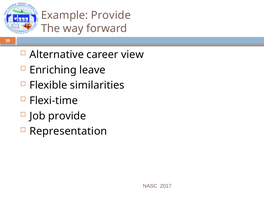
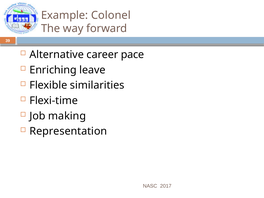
Example Provide: Provide -> Colonel
view: view -> pace
Job provide: provide -> making
